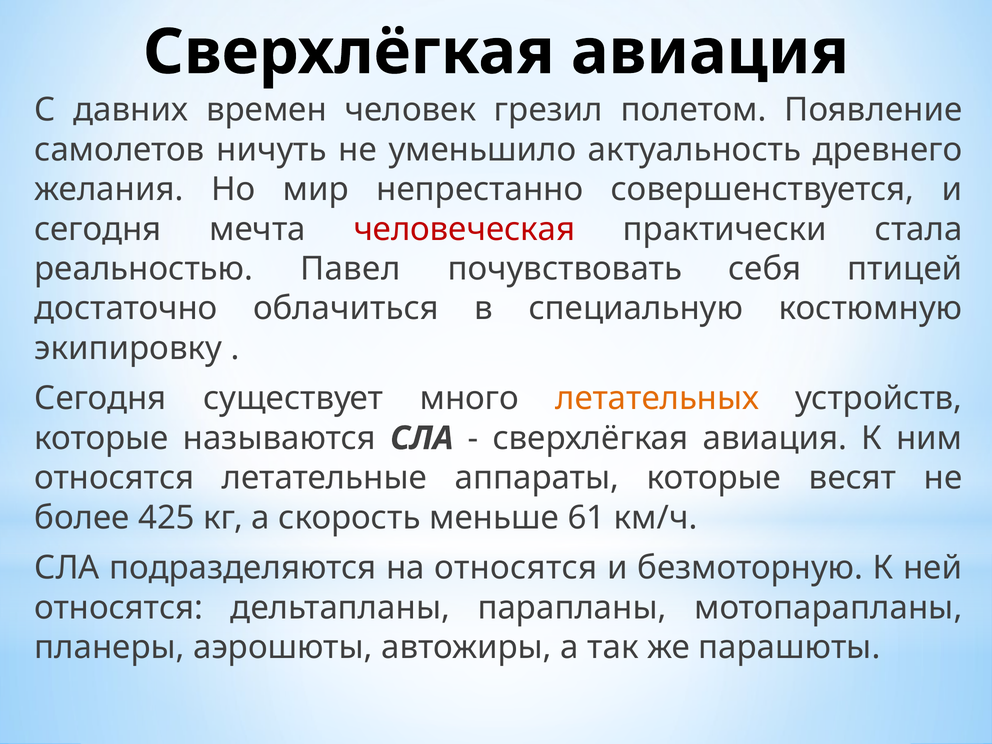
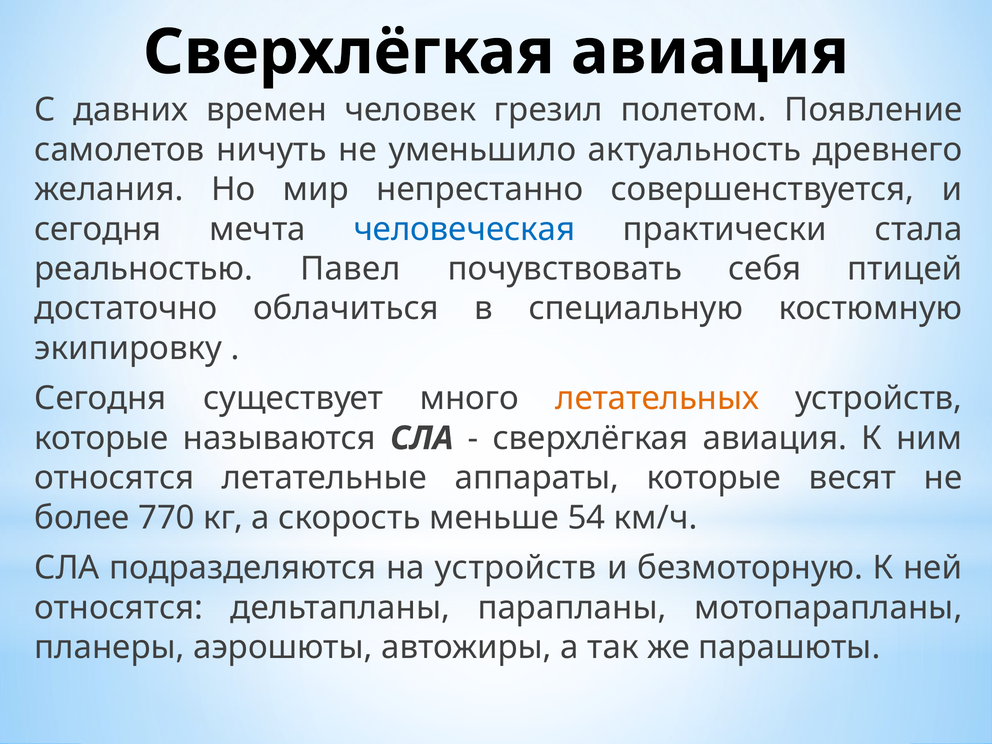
человеческая colour: red -> blue
425: 425 -> 770
61: 61 -> 54
на относятся: относятся -> устройств
